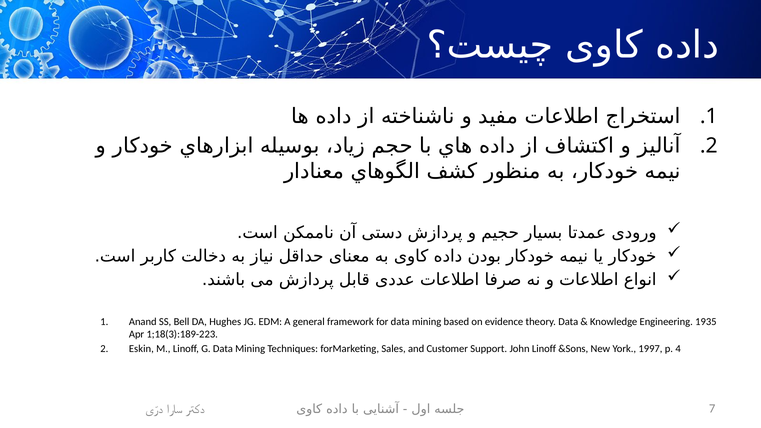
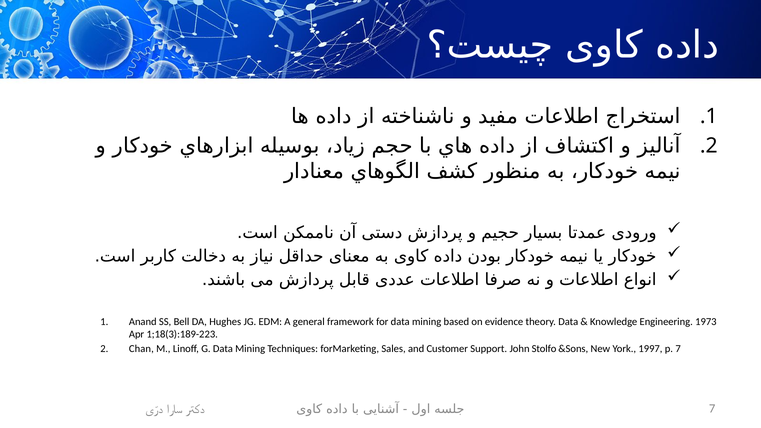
1935: 1935 -> 1973
Eskin: Eskin -> Chan
John Linoff: Linoff -> Stolfo
p 4: 4 -> 7
